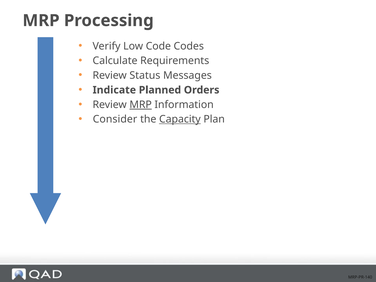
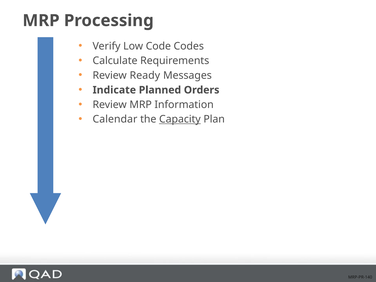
Status: Status -> Ready
MRP at (141, 105) underline: present -> none
Consider: Consider -> Calendar
